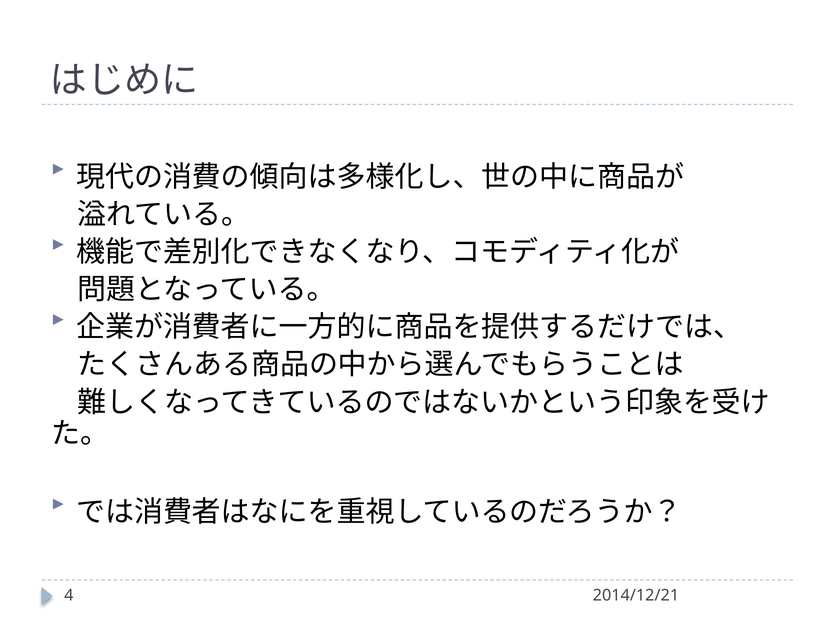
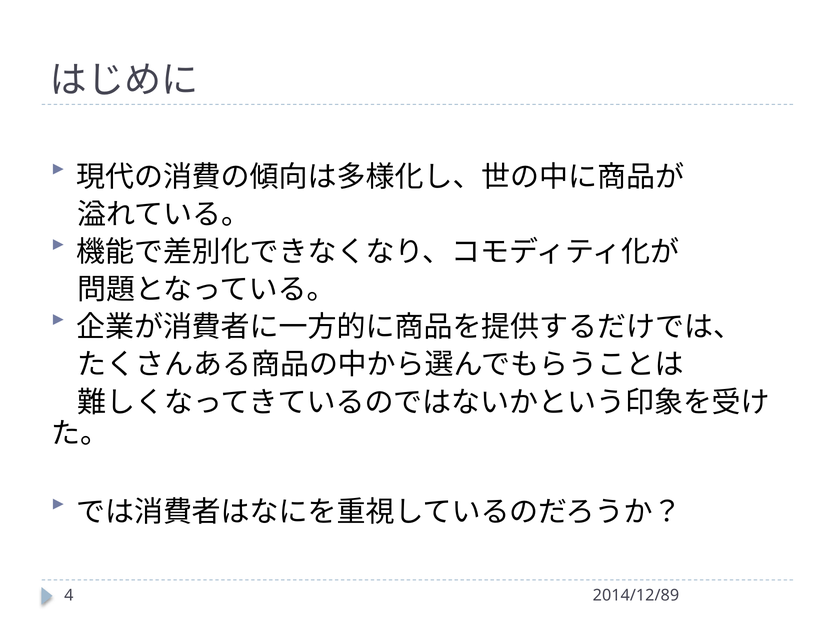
2014/12/21: 2014/12/21 -> 2014/12/89
